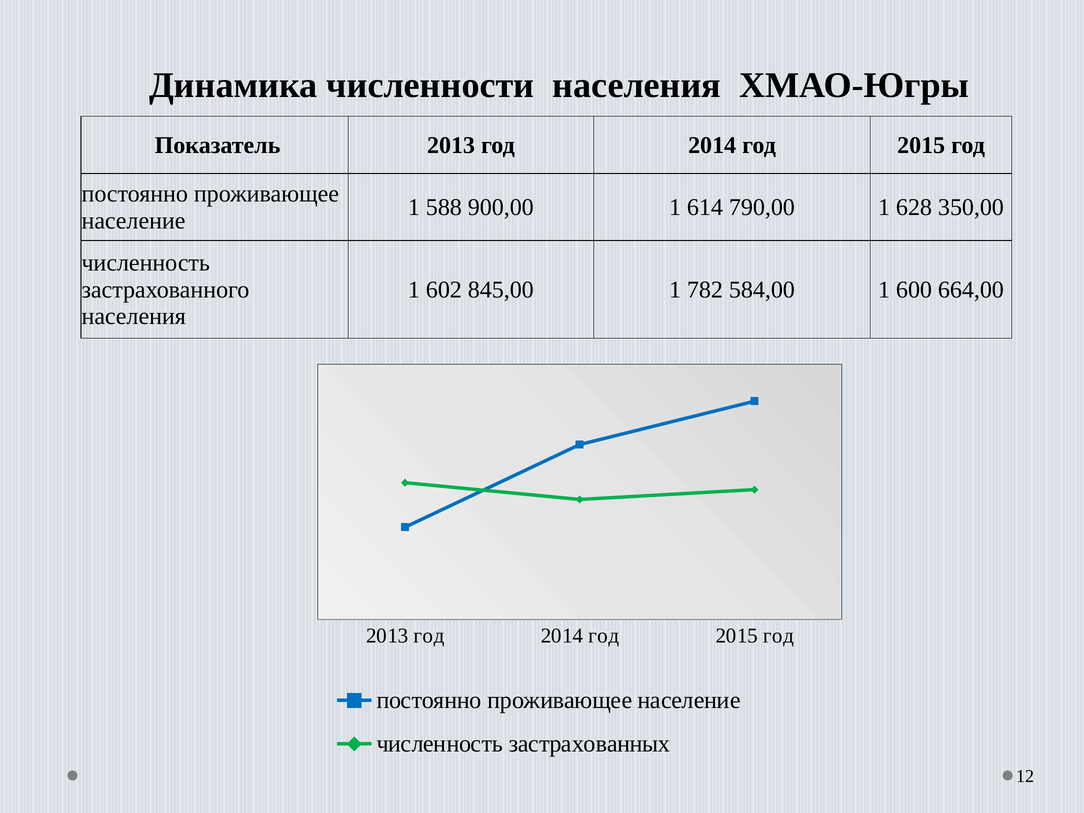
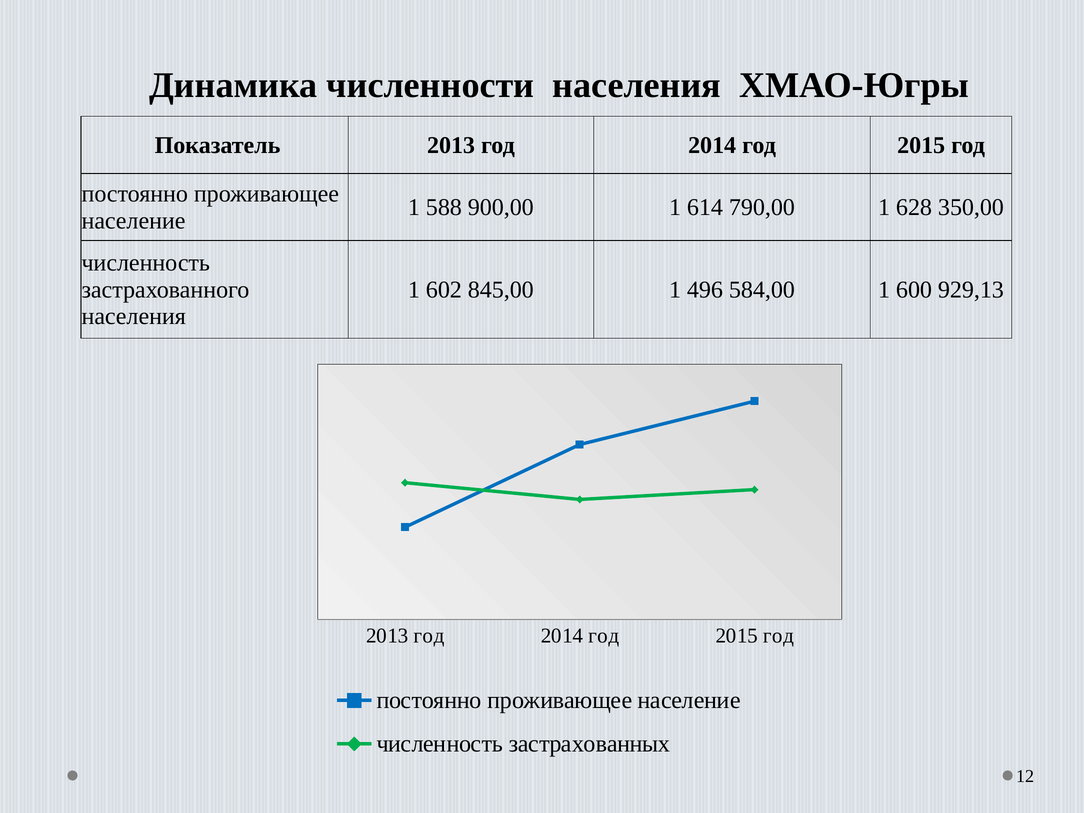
782: 782 -> 496
664,00: 664,00 -> 929,13
